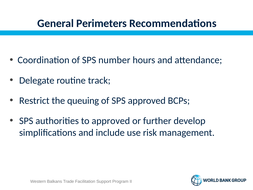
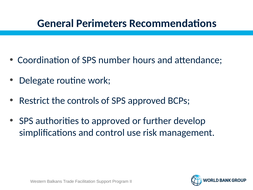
track: track -> work
queuing: queuing -> controls
include: include -> control
